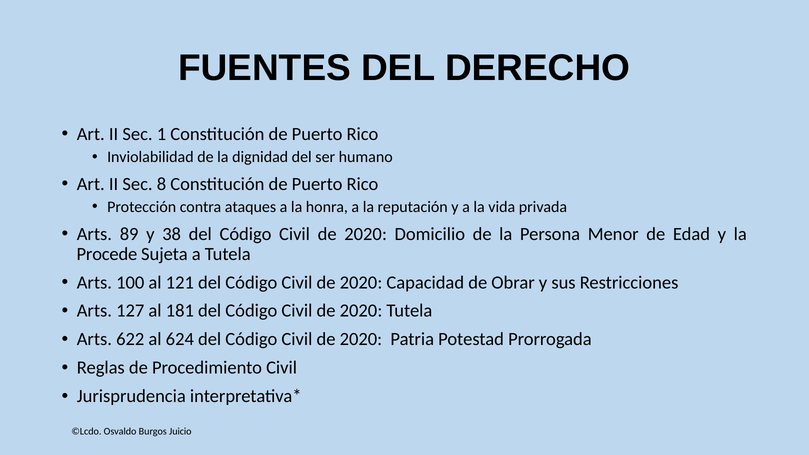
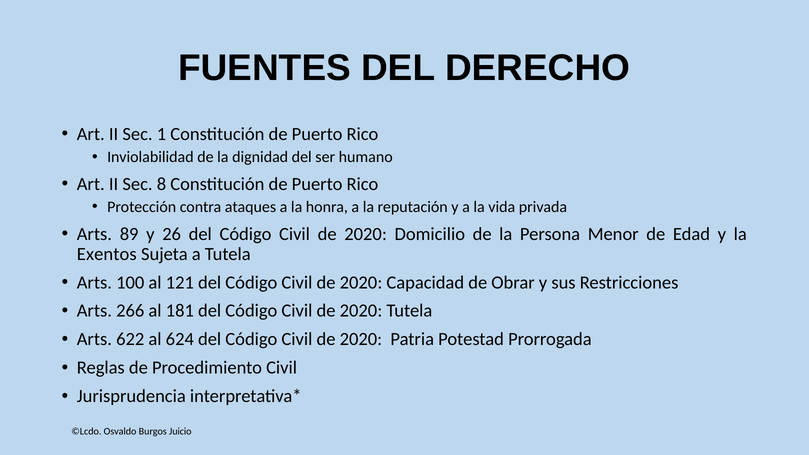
38: 38 -> 26
Procede: Procede -> Exentos
127: 127 -> 266
